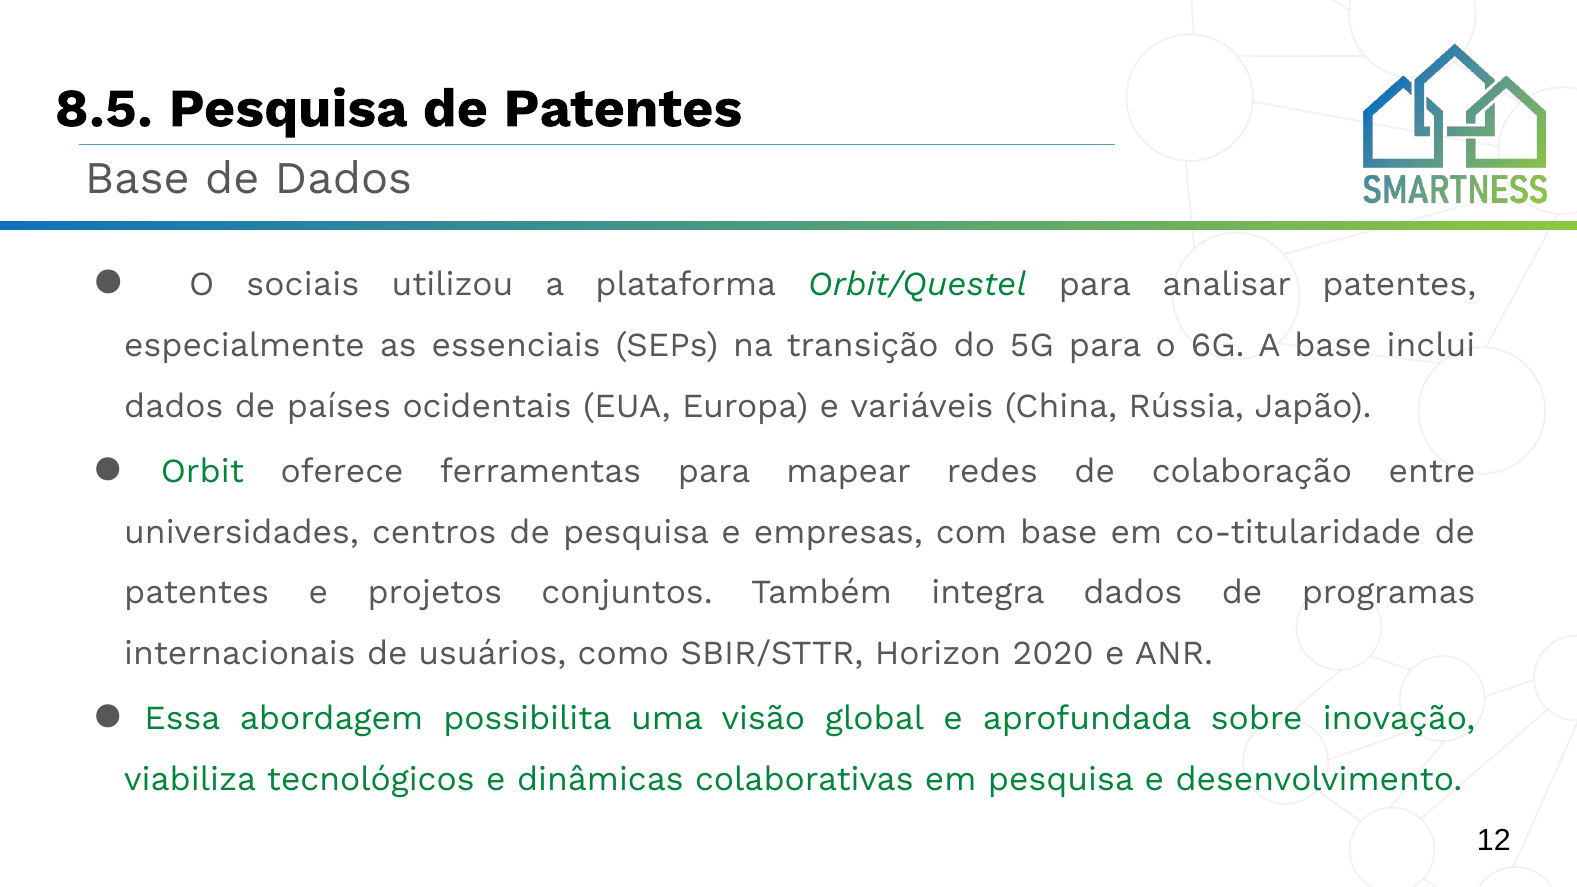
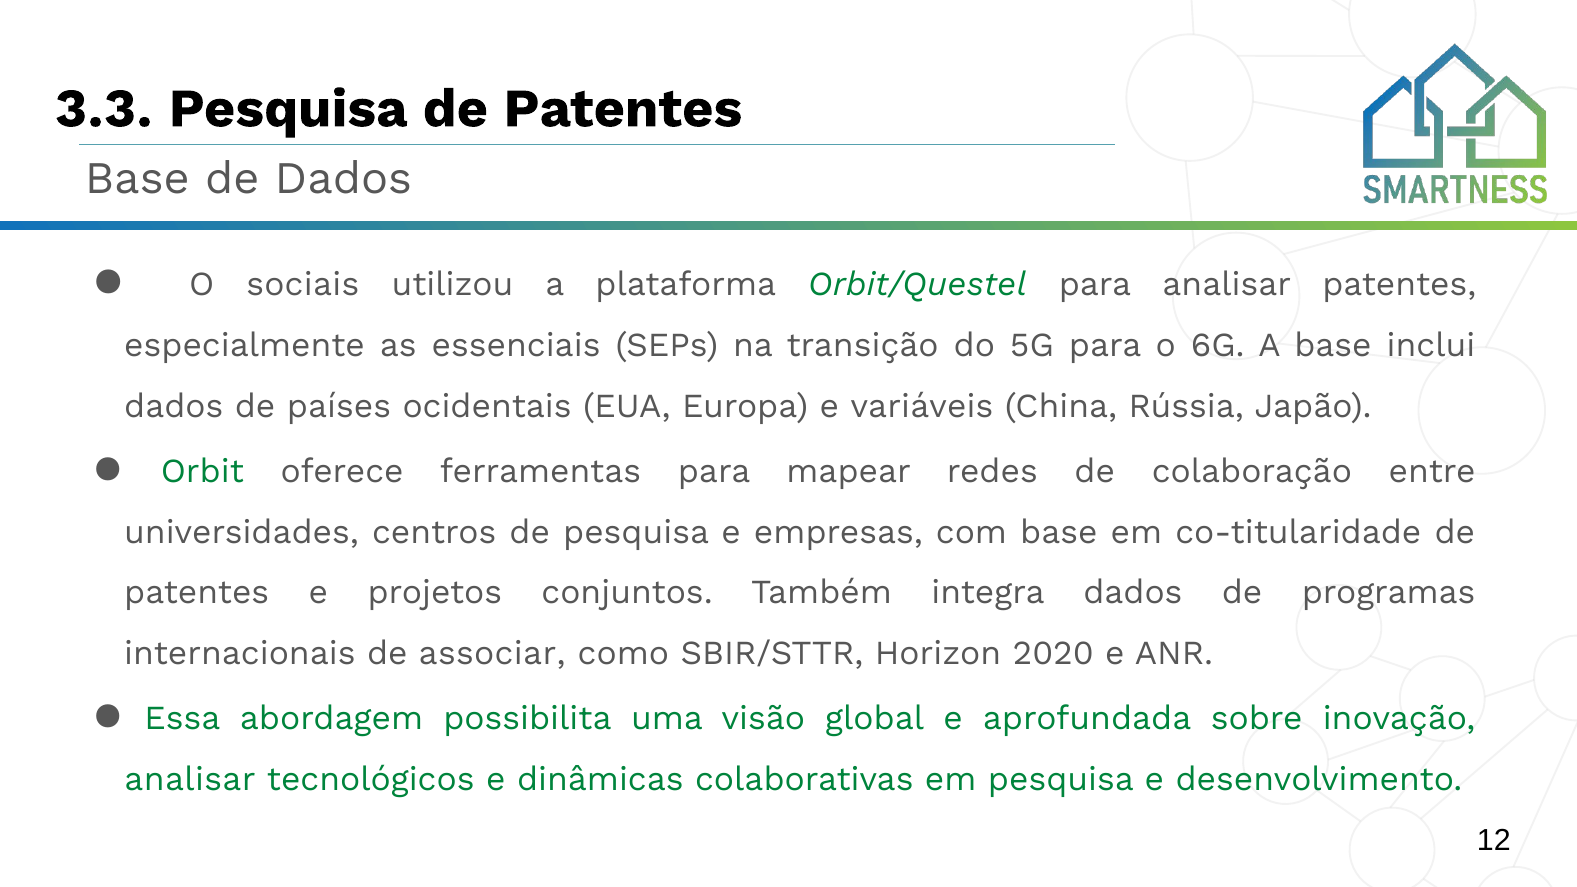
8.5: 8.5 -> 3.3
usuários: usuários -> associar
viabiliza at (190, 780): viabiliza -> analisar
